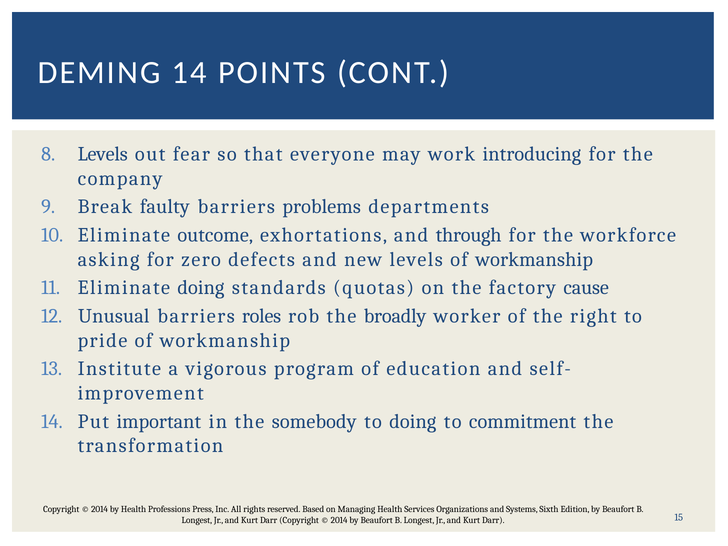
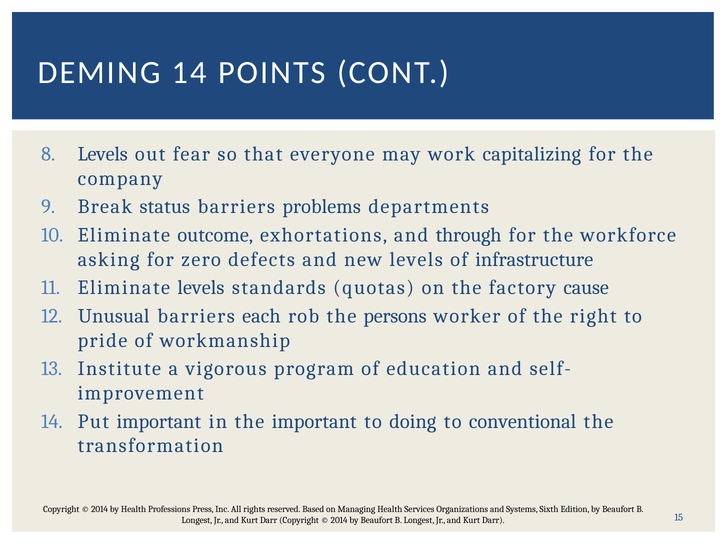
introducing: introducing -> capitalizing
faulty: faulty -> status
levels of workmanship: workmanship -> infrastructure
Eliminate doing: doing -> levels
roles: roles -> each
broadly: broadly -> persons
the somebody: somebody -> important
commitment: commitment -> conventional
